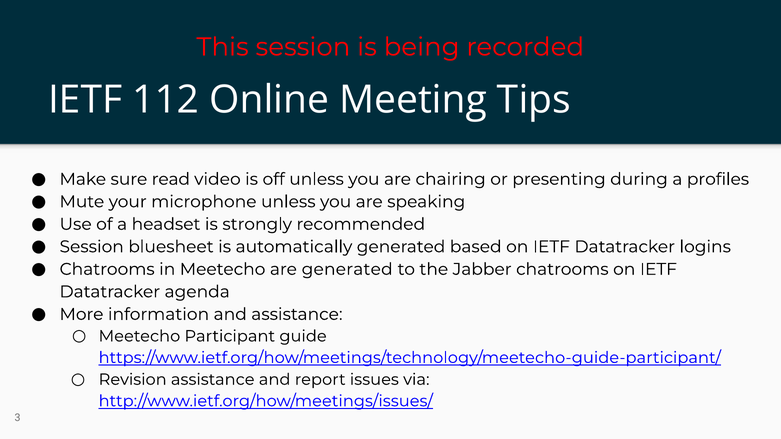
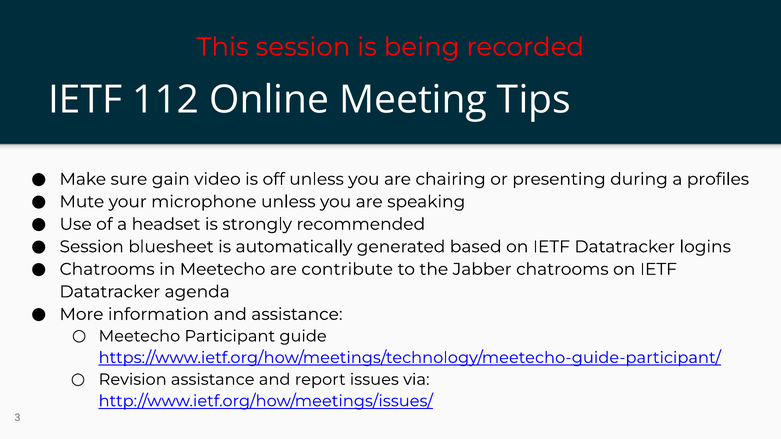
read: read -> gain
are generated: generated -> contribute
